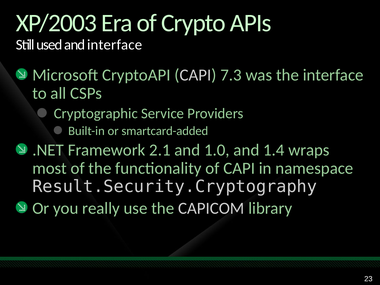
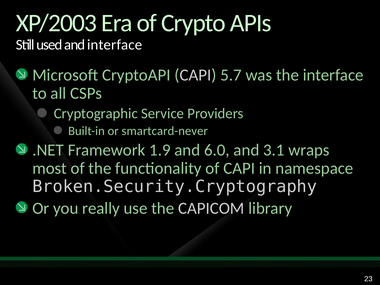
7.3: 7.3 -> 5.7
smartcard-added: smartcard-added -> smartcard-never
2.1: 2.1 -> 1.9
1.0: 1.0 -> 6.0
1.4: 1.4 -> 3.1
Result.Security.Cryptography: Result.Security.Cryptography -> Broken.Security.Cryptography
